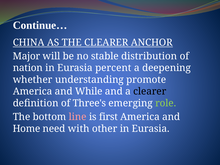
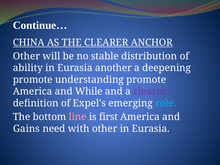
Major at (27, 56): Major -> Other
nation: nation -> ability
percent: percent -> another
whether at (33, 80): whether -> promote
clearer at (150, 91) colour: black -> purple
Three's: Three's -> Expel's
role colour: light green -> light blue
Home: Home -> Gains
